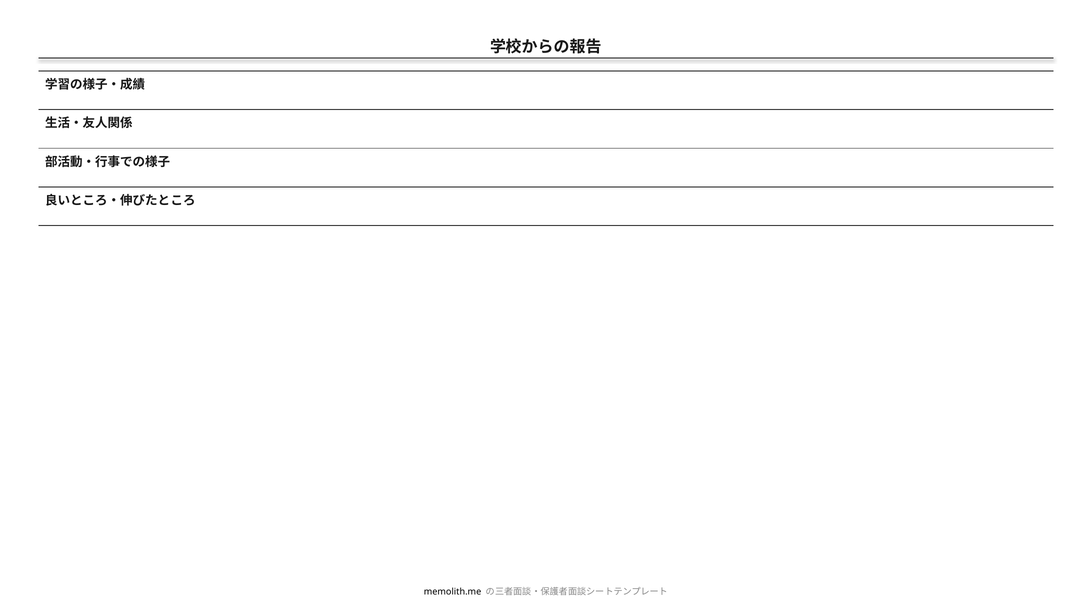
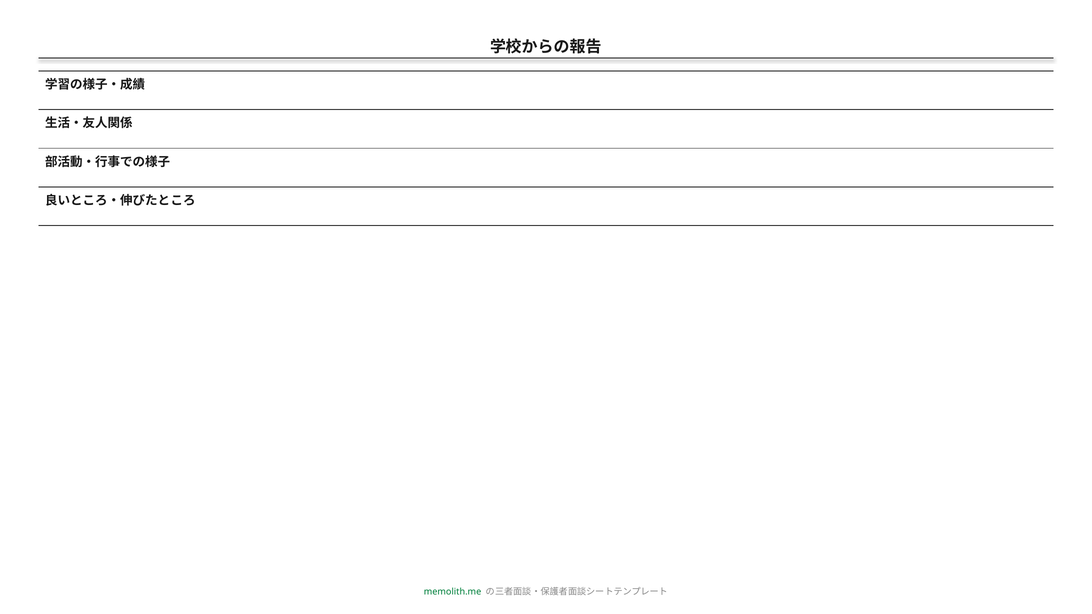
memolith.me colour: black -> green
